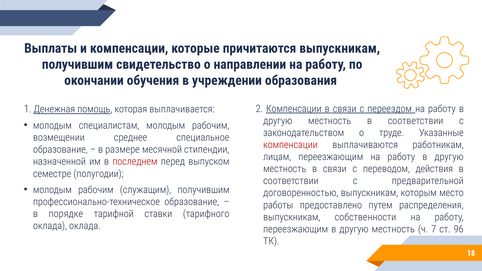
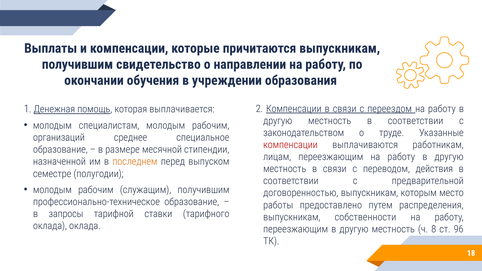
возмещении: возмещении -> организаций
последнем colour: red -> orange
порядке: порядке -> запросы
7: 7 -> 8
